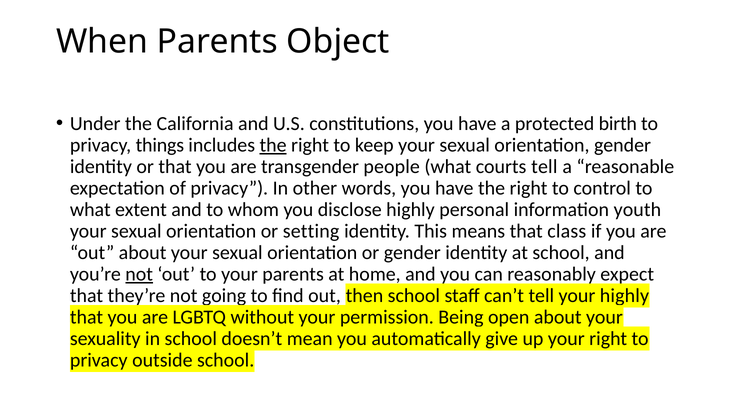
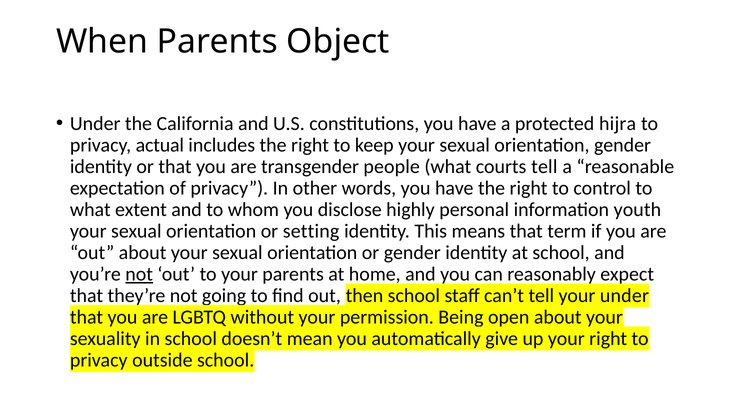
birth: birth -> hijra
things: things -> actual
the at (273, 145) underline: present -> none
class: class -> term
highly at (624, 296): highly -> under
